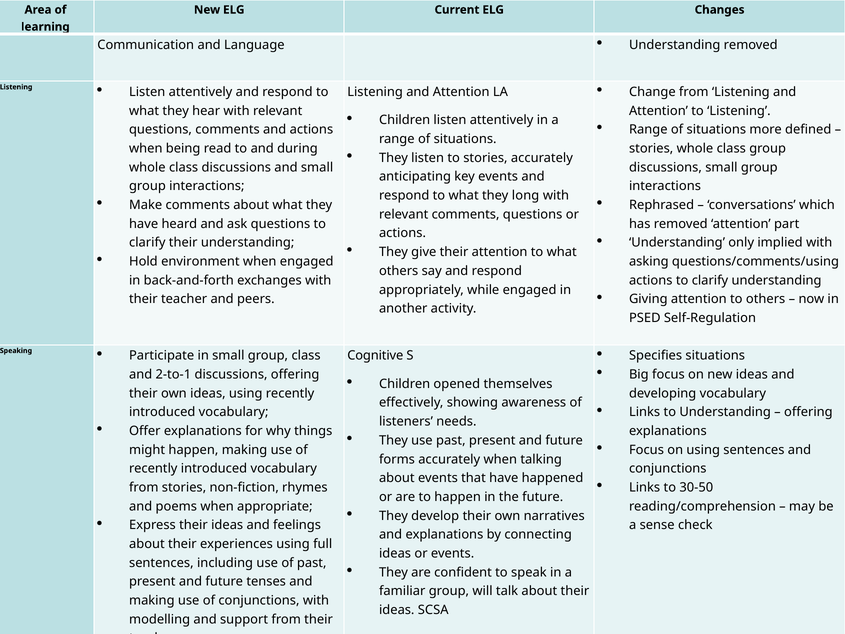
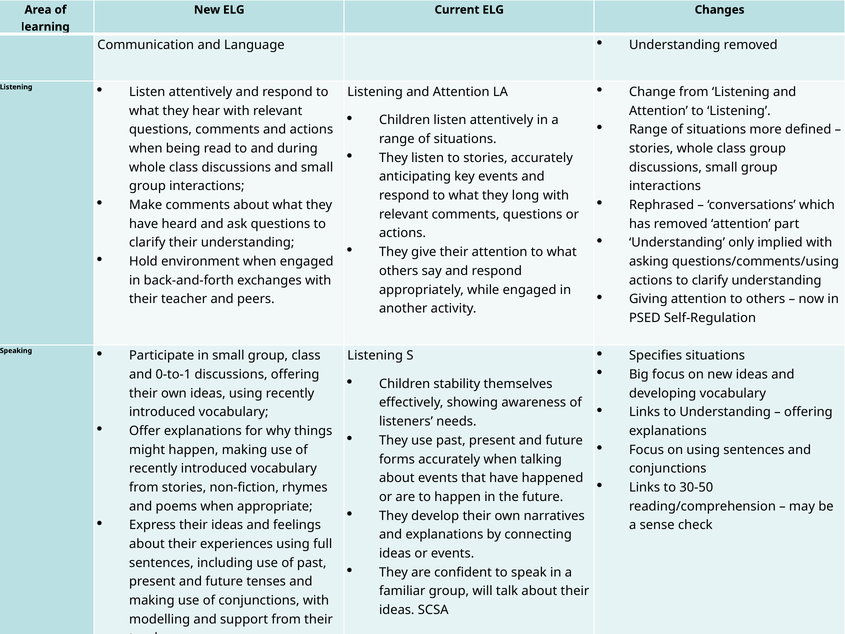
Cognitive at (375, 356): Cognitive -> Listening
2-to-1: 2-to-1 -> 0-to-1
opened: opened -> stability
